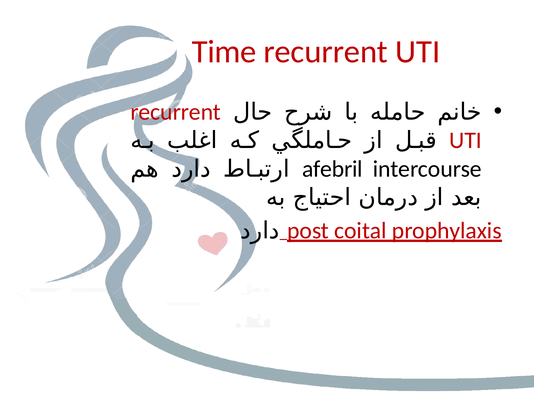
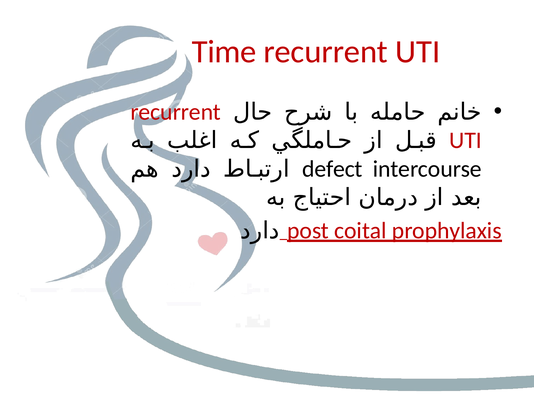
afebril: afebril -> defect
